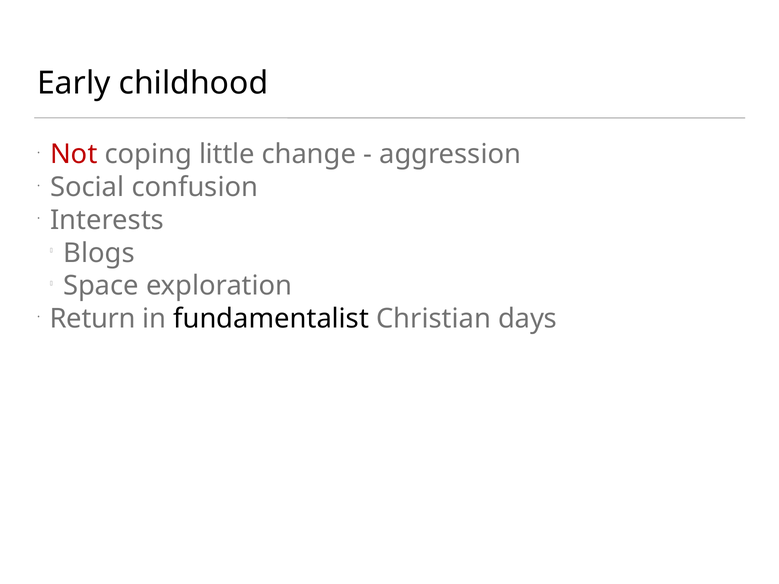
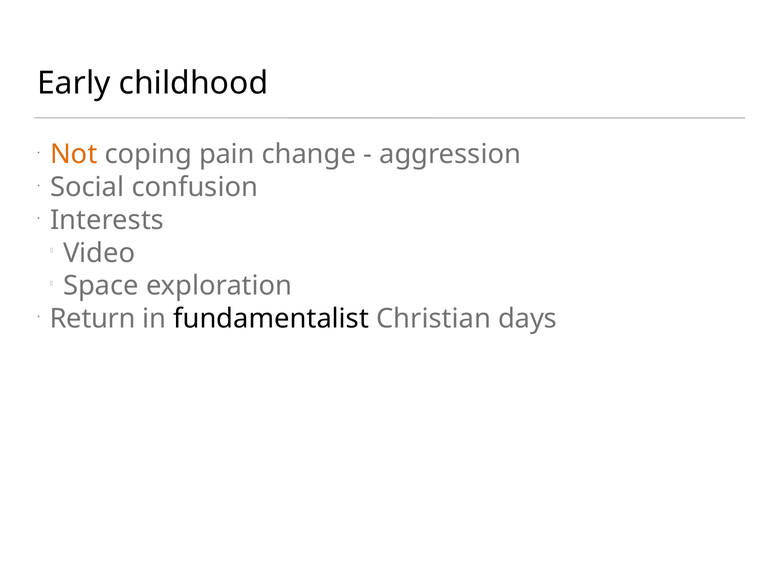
Not colour: red -> orange
little: little -> pain
Blogs: Blogs -> Video
